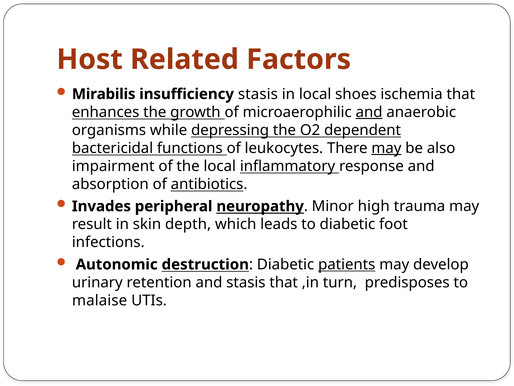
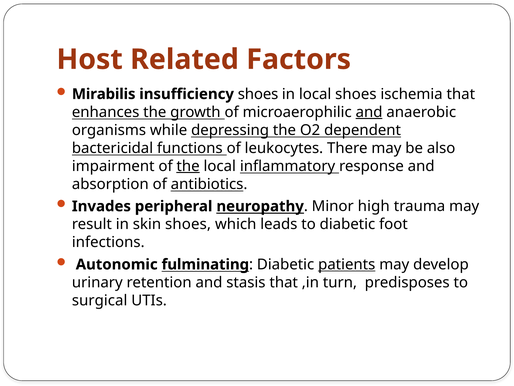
insufficiency stasis: stasis -> shoes
may at (386, 148) underline: present -> none
the at (188, 166) underline: none -> present
skin depth: depth -> shoes
destruction: destruction -> fulminating
malaise: malaise -> surgical
